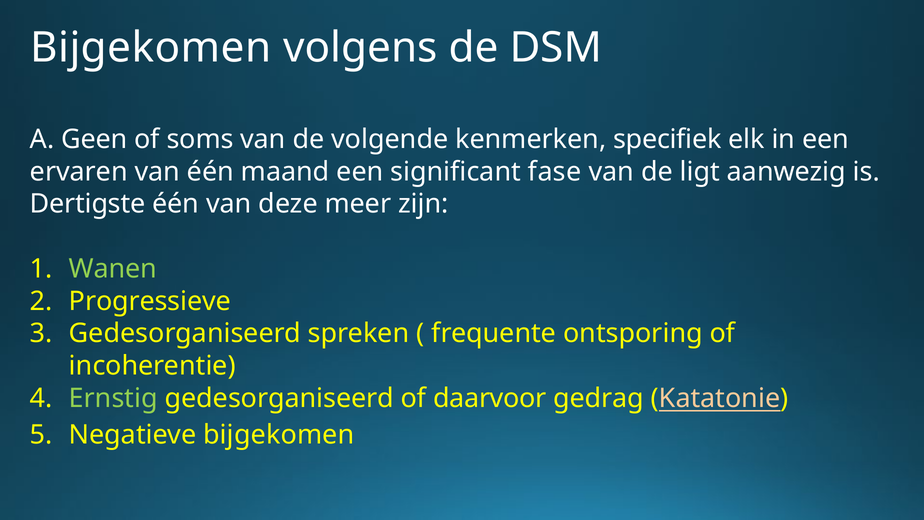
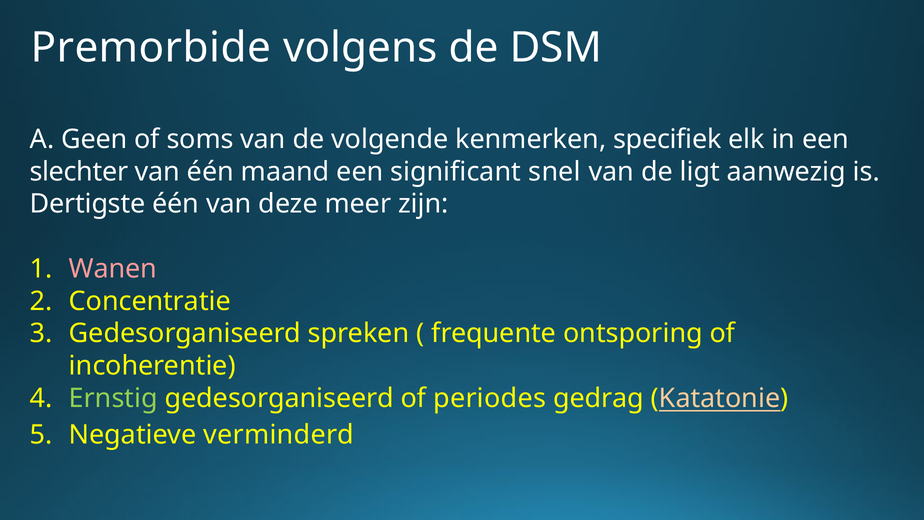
Bijgekomen at (151, 48): Bijgekomen -> Premorbide
ervaren: ervaren -> slechter
fase: fase -> snel
Wanen colour: light green -> pink
Progressieve: Progressieve -> Concentratie
daarvoor: daarvoor -> periodes
Negatieve bijgekomen: bijgekomen -> verminderd
